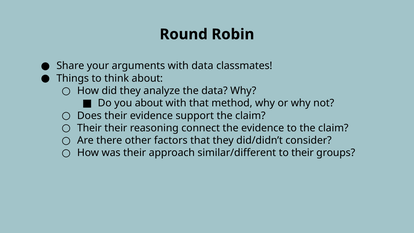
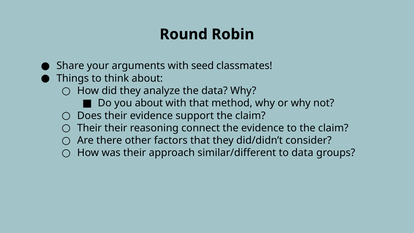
with data: data -> seed
to their: their -> data
